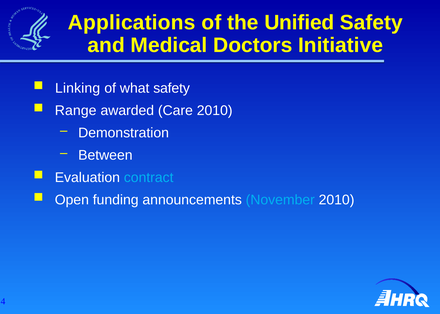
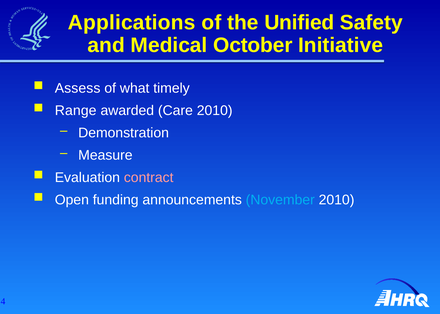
Doctors: Doctors -> October
Linking: Linking -> Assess
what safety: safety -> timely
Between: Between -> Measure
contract colour: light blue -> pink
